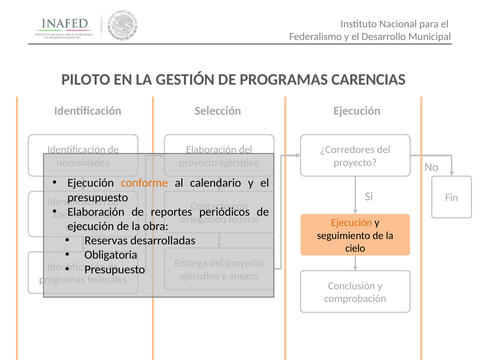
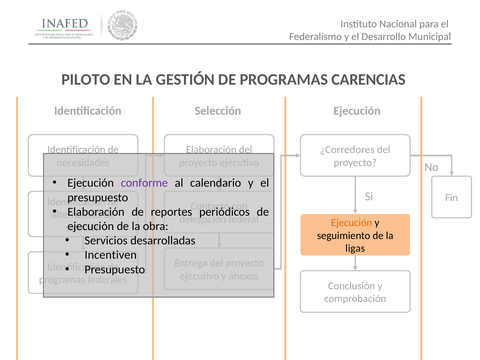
conforme colour: orange -> purple
Reservas: Reservas -> Servicios
cielo: cielo -> ligas
Obligatoria: Obligatoria -> Incentiven
